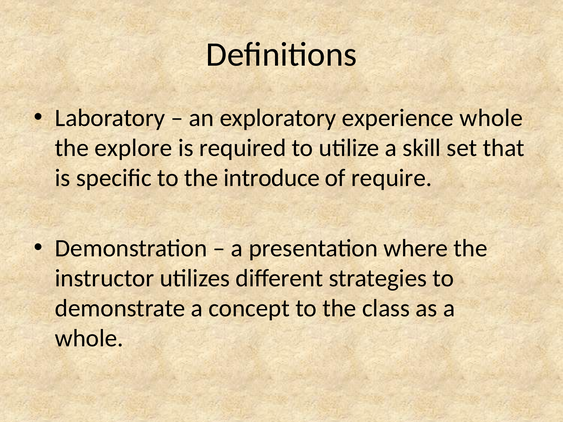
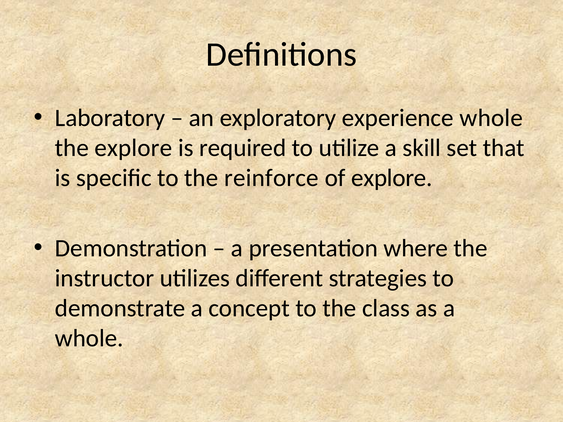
introduce: introduce -> reinforce
of require: require -> explore
